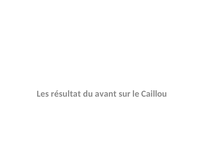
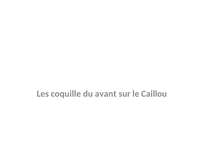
résultat: résultat -> coquille
